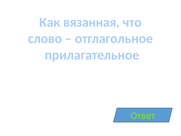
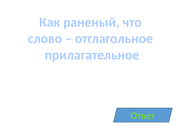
вязанная: вязанная -> раненый
